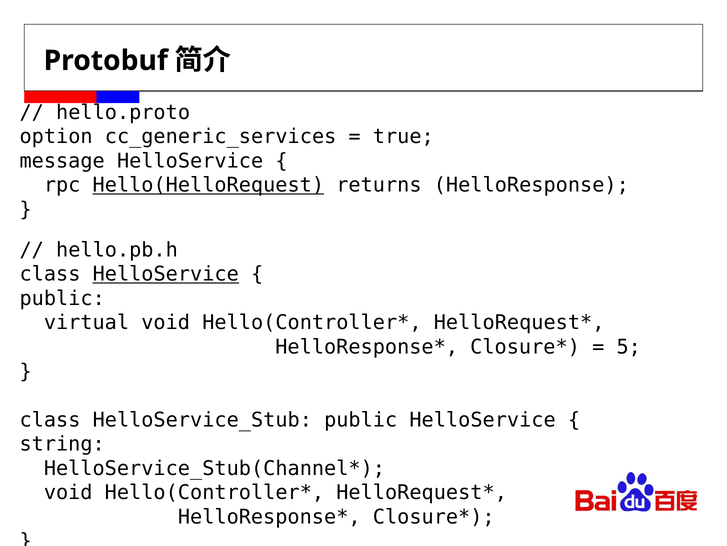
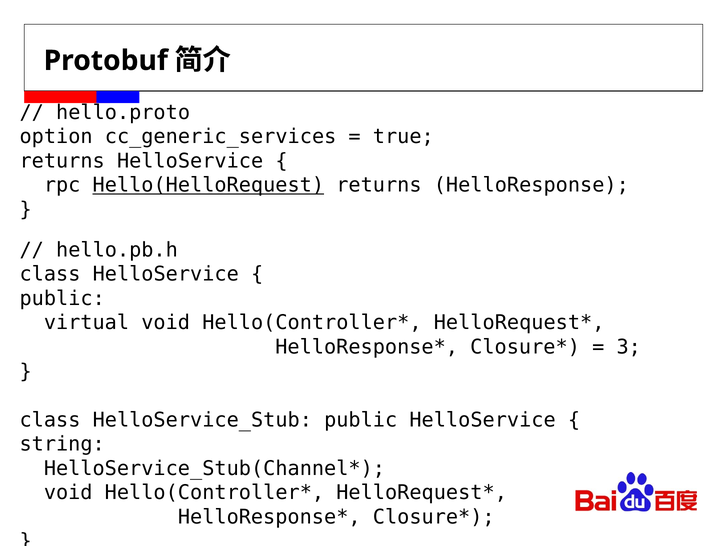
message at (62, 161): message -> returns
HelloService at (166, 274) underline: present -> none
5: 5 -> 3
